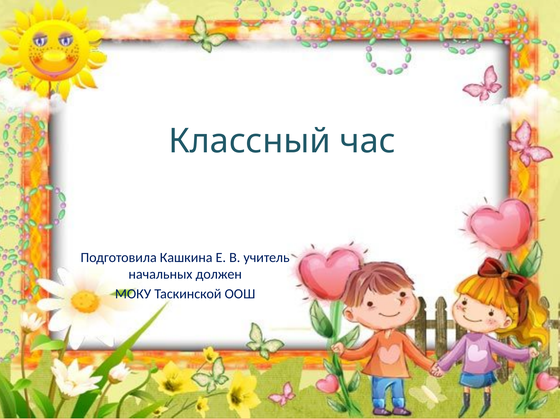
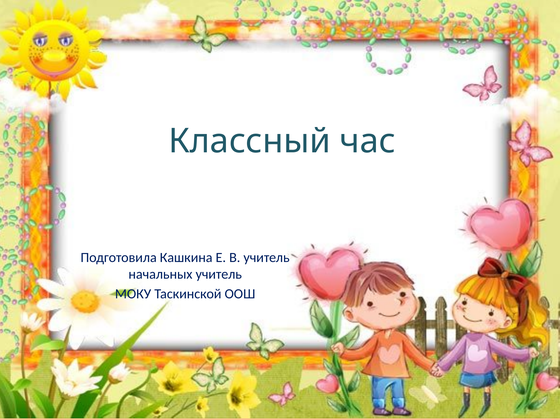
начальных должен: должен -> учитель
